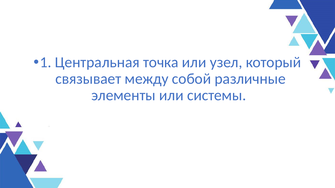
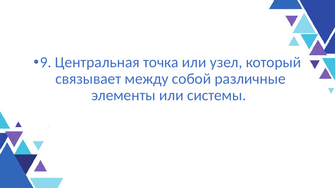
1: 1 -> 9
